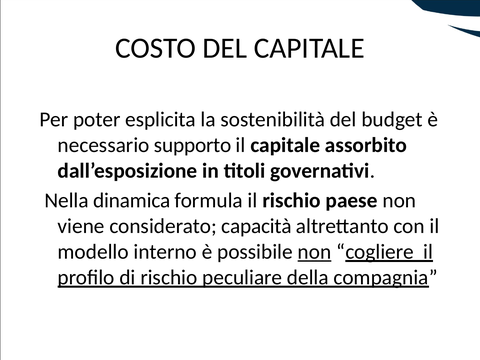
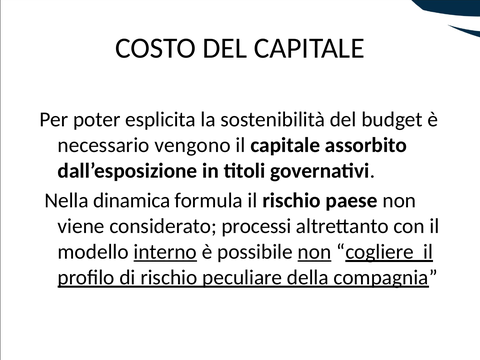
supporto: supporto -> vengono
capacità: capacità -> processi
interno underline: none -> present
